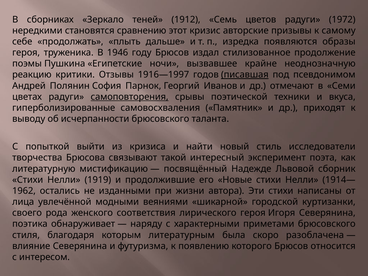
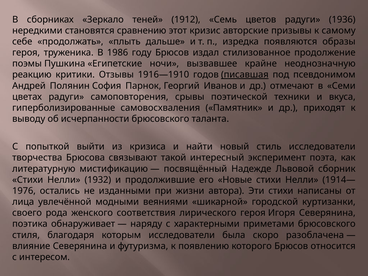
1972: 1972 -> 1936
1946: 1946 -> 1986
1916—1997: 1916—1997 -> 1916—1910
самоповторения underline: present -> none
1919: 1919 -> 1932
1962: 1962 -> 1976
которым литературным: литературным -> исследователи
